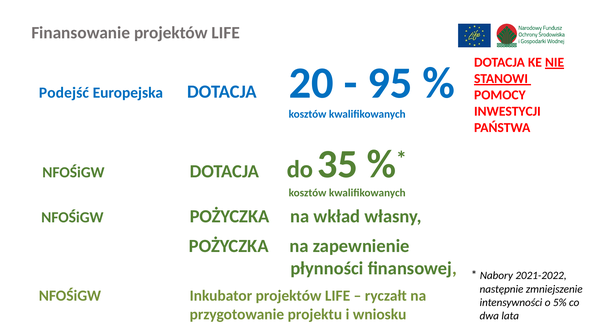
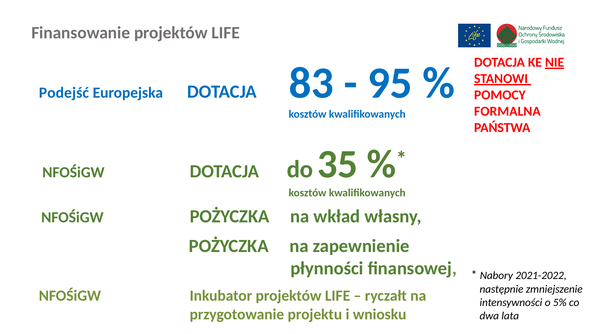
20: 20 -> 83
INWESTYCJI: INWESTYCJI -> FORMALNA
